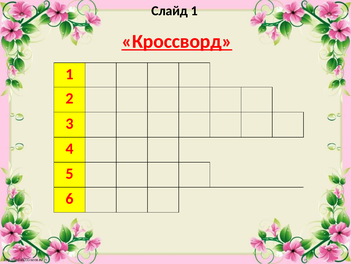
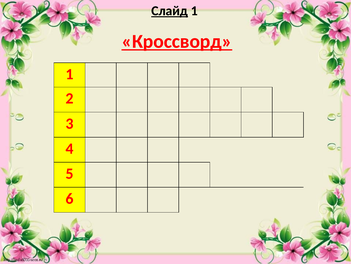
Слайд underline: none -> present
